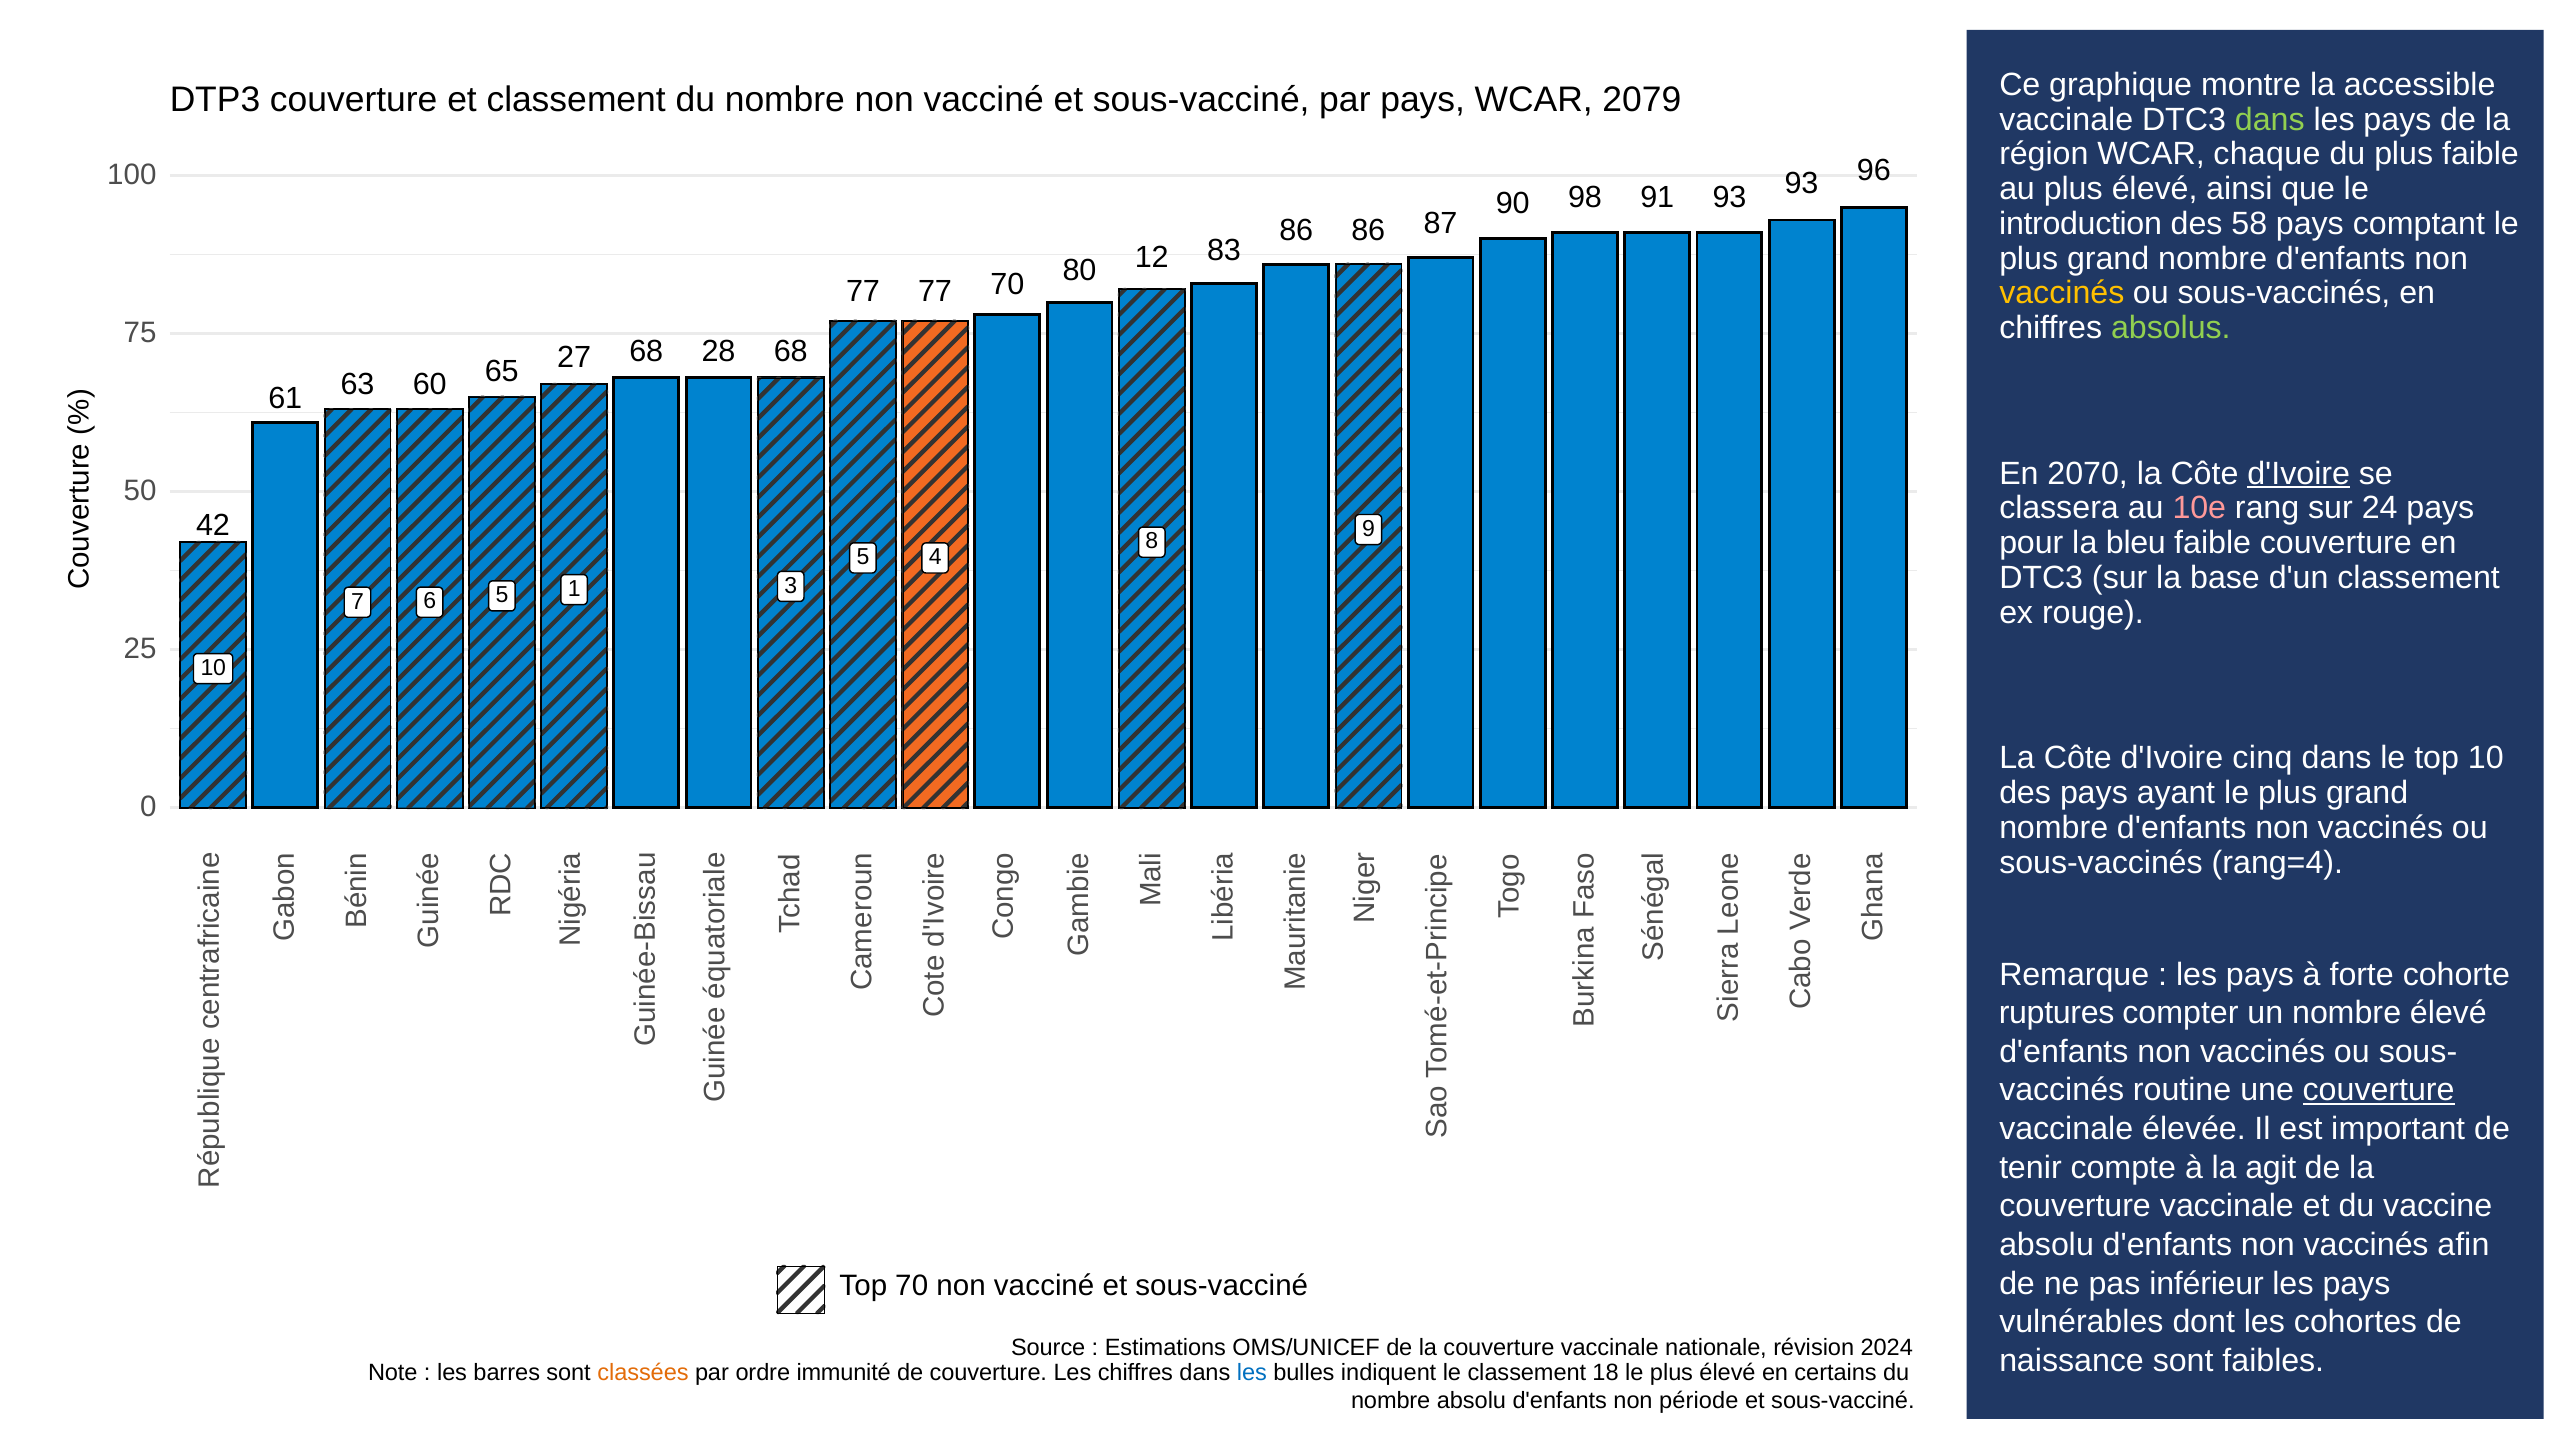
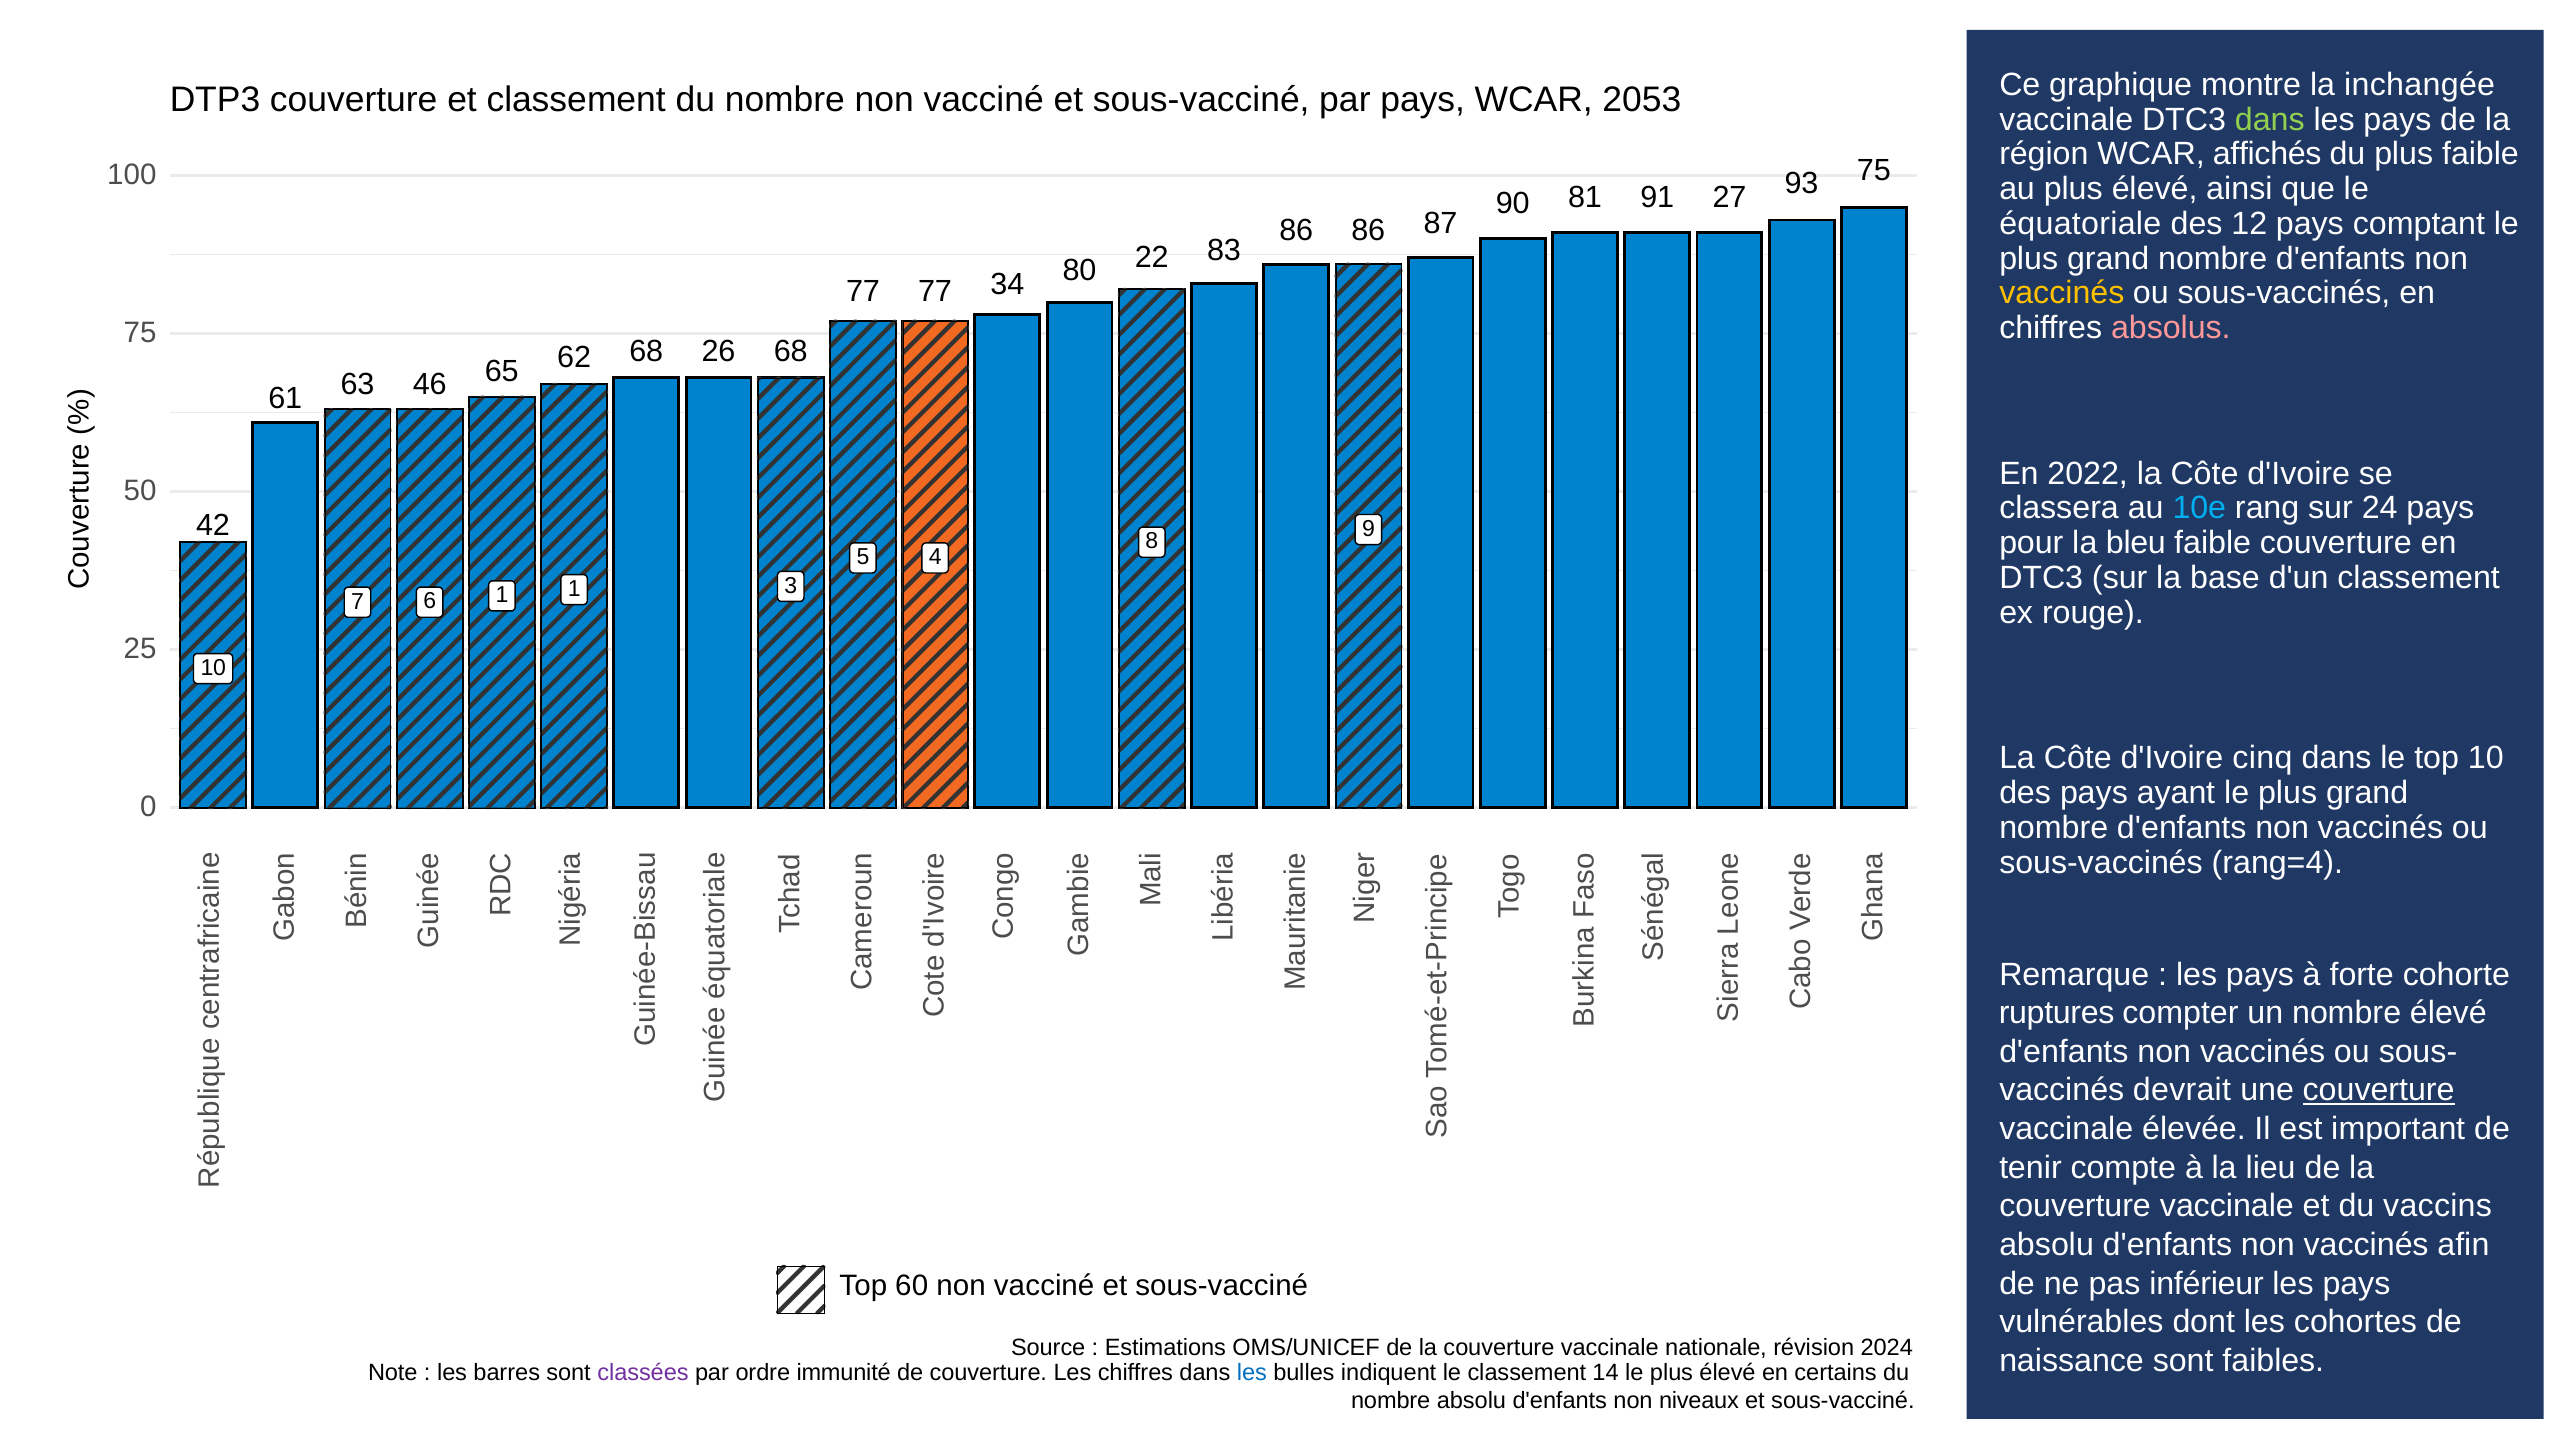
accessible: accessible -> inchangée
2079: 2079 -> 2053
chaque: chaque -> affichés
98: 98 -> 81
91 93: 93 -> 27
93 96: 96 -> 75
introduction: introduction -> équatoriale
58: 58 -> 12
77 70: 70 -> 34
12: 12 -> 22
absolus colour: light green -> pink
28: 28 -> 26
27: 27 -> 62
60: 60 -> 46
2070: 2070 -> 2022
d'Ivoire at (2299, 474) underline: present -> none
10e colour: pink -> light blue
7 5: 5 -> 1
routine: routine -> devrait
agit: agit -> lieu
vaccine: vaccine -> vaccins
Top 70: 70 -> 60
classées colour: orange -> purple
18: 18 -> 14
période: période -> niveaux
